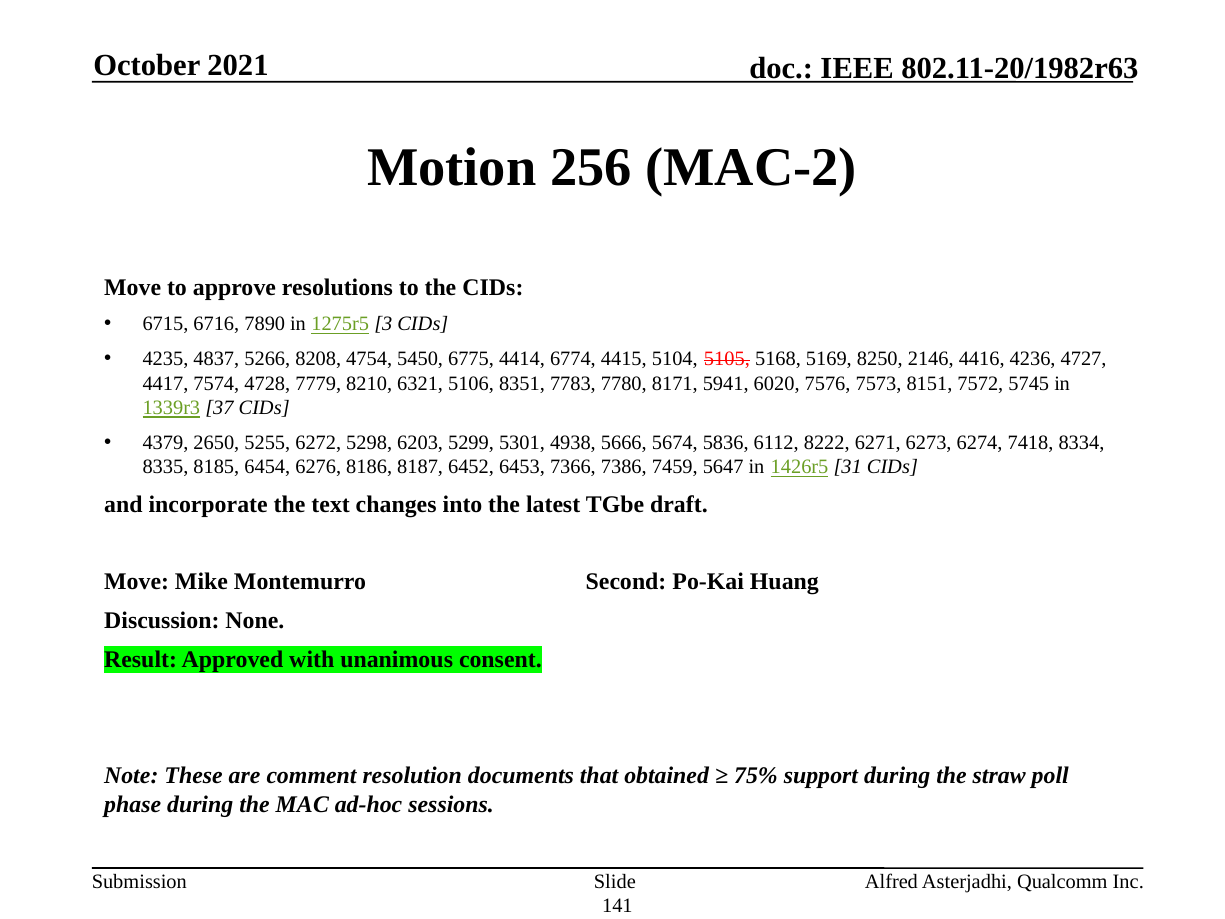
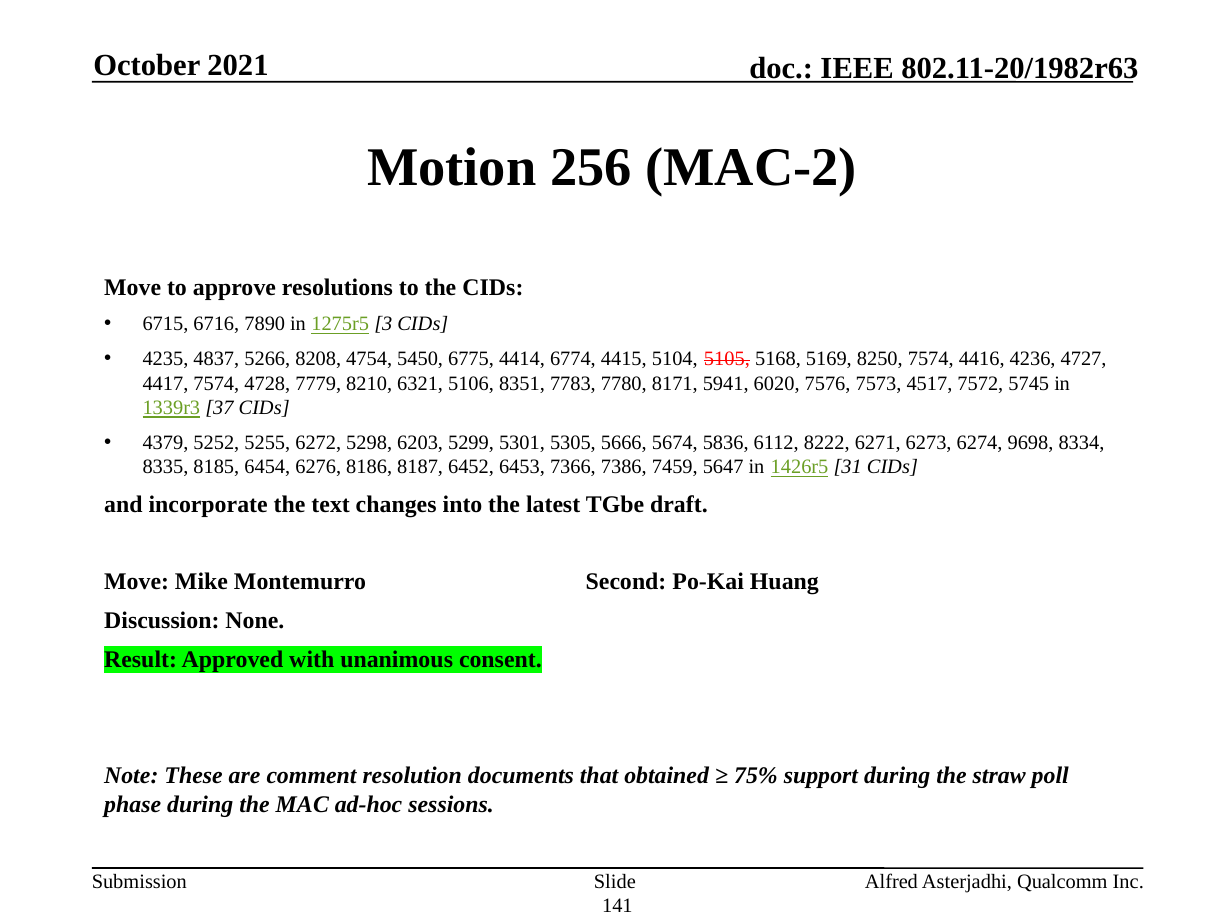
8250 2146: 2146 -> 7574
8151: 8151 -> 4517
2650: 2650 -> 5252
4938: 4938 -> 5305
7418: 7418 -> 9698
